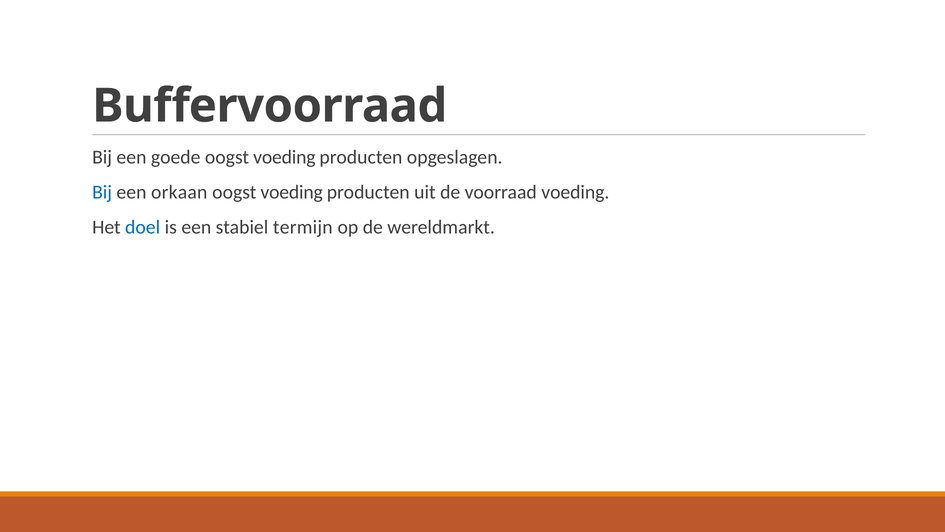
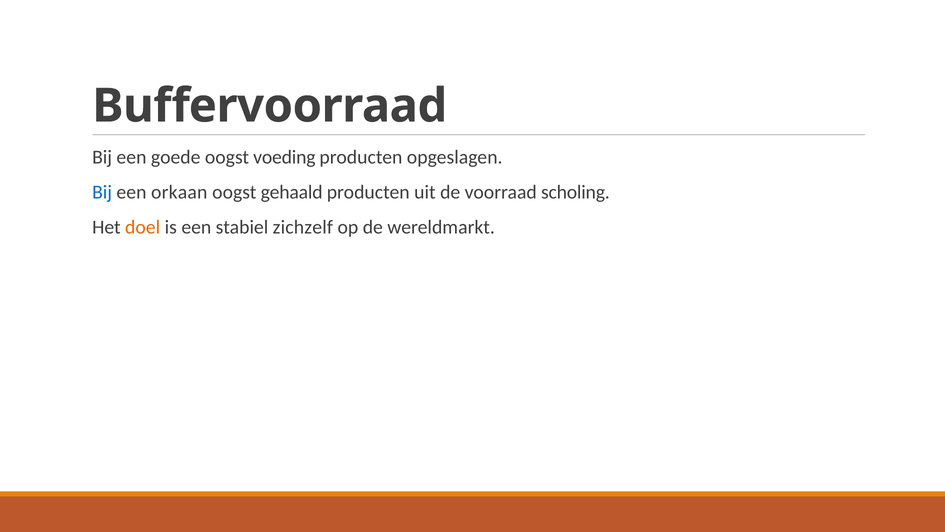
voeding at (292, 192): voeding -> gehaald
voorraad voeding: voeding -> scholing
doel colour: blue -> orange
termijn: termijn -> zichzelf
